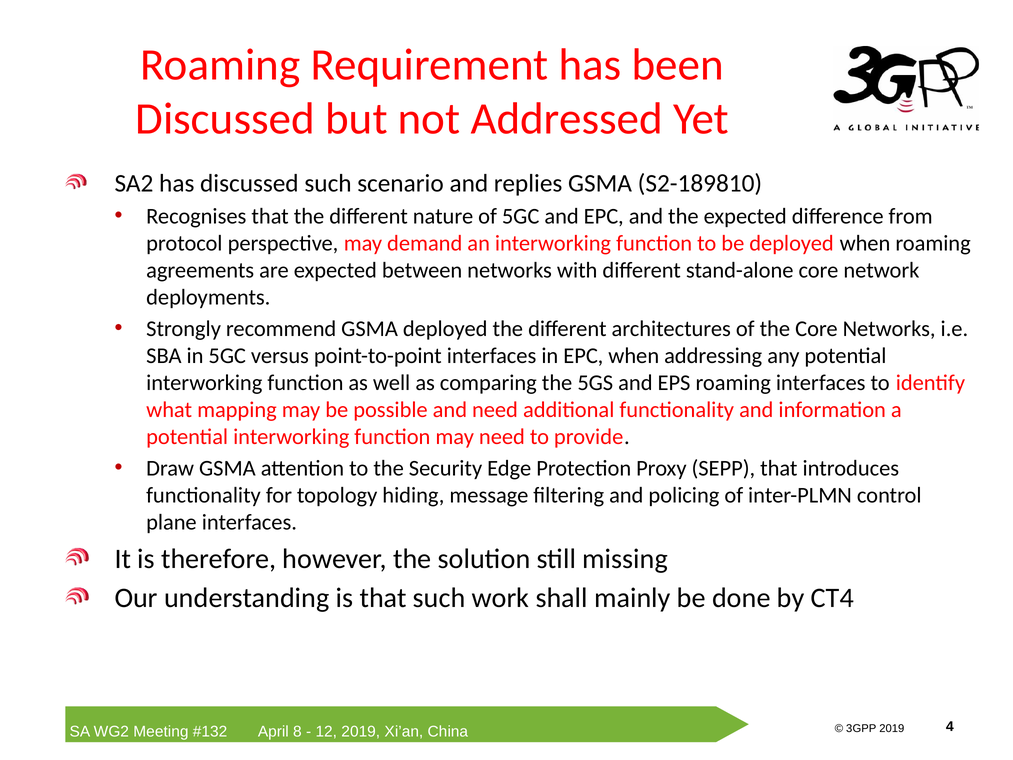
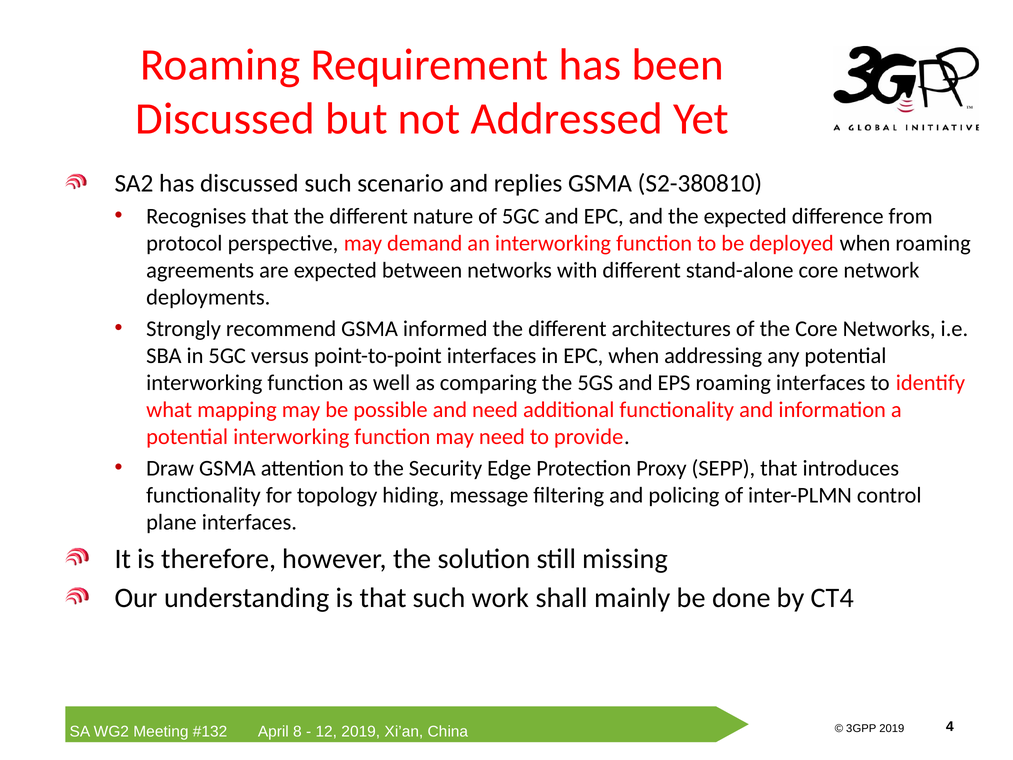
S2-189810: S2-189810 -> S2-380810
GSMA deployed: deployed -> informed
